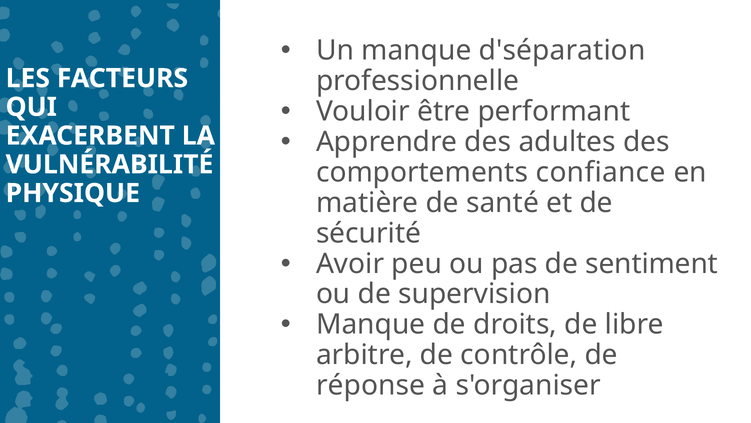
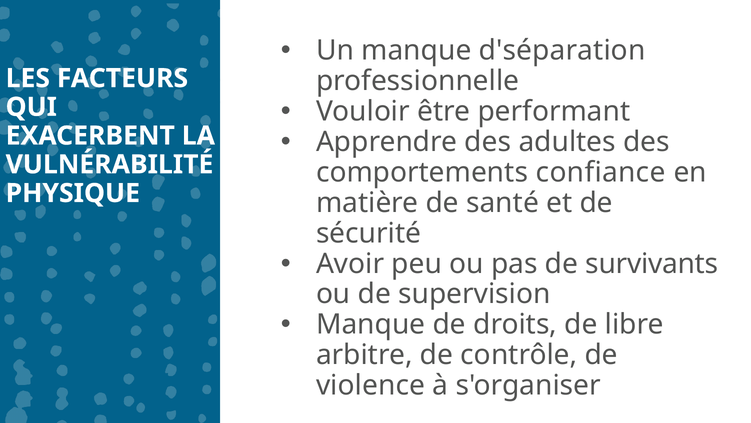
sentiment: sentiment -> survivants
réponse: réponse -> violence
